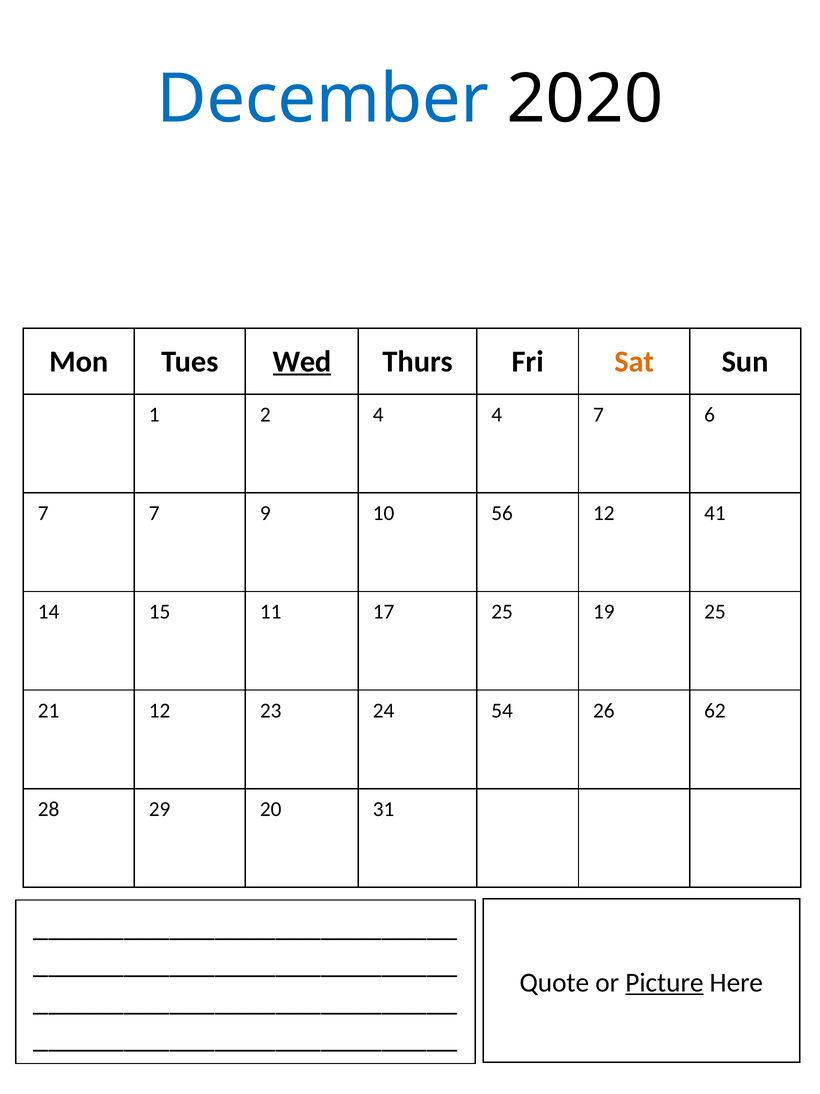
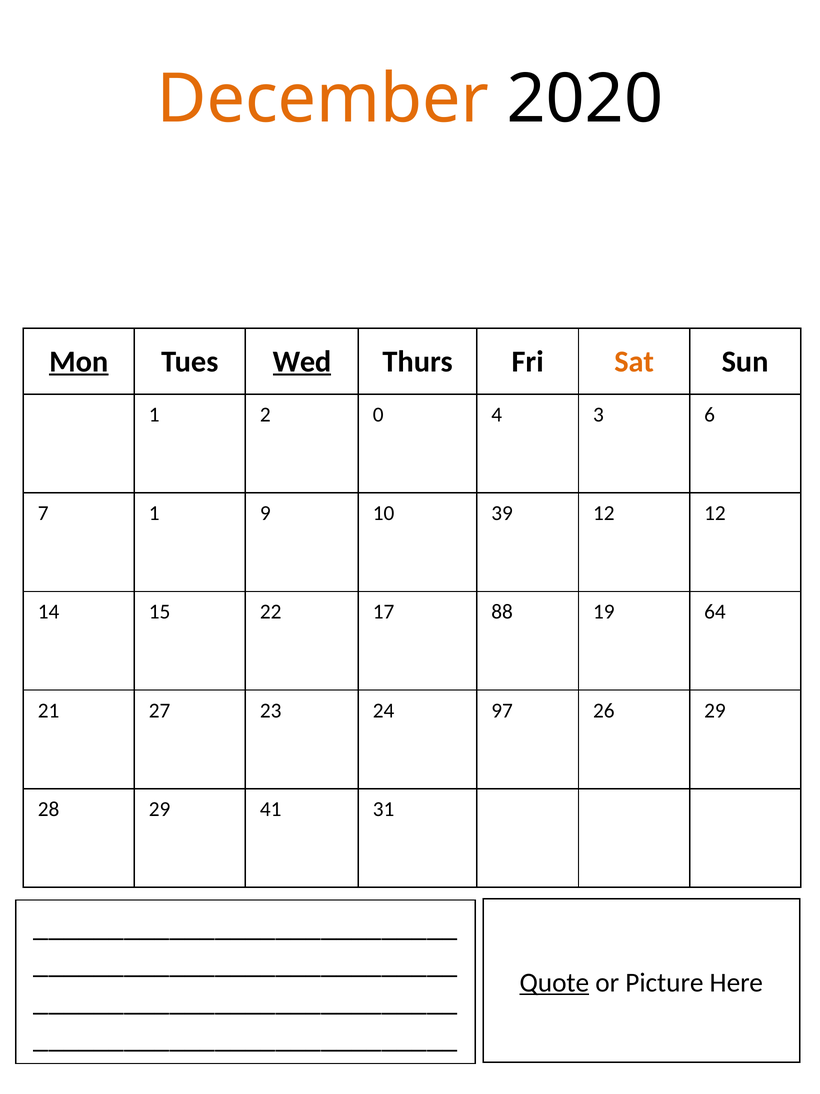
December colour: blue -> orange
Mon underline: none -> present
2 4: 4 -> 0
4 7: 7 -> 3
7 7: 7 -> 1
56: 56 -> 39
12 41: 41 -> 12
11: 11 -> 22
17 25: 25 -> 88
19 25: 25 -> 64
21 12: 12 -> 27
54: 54 -> 97
26 62: 62 -> 29
20: 20 -> 41
Quote underline: none -> present
Picture underline: present -> none
